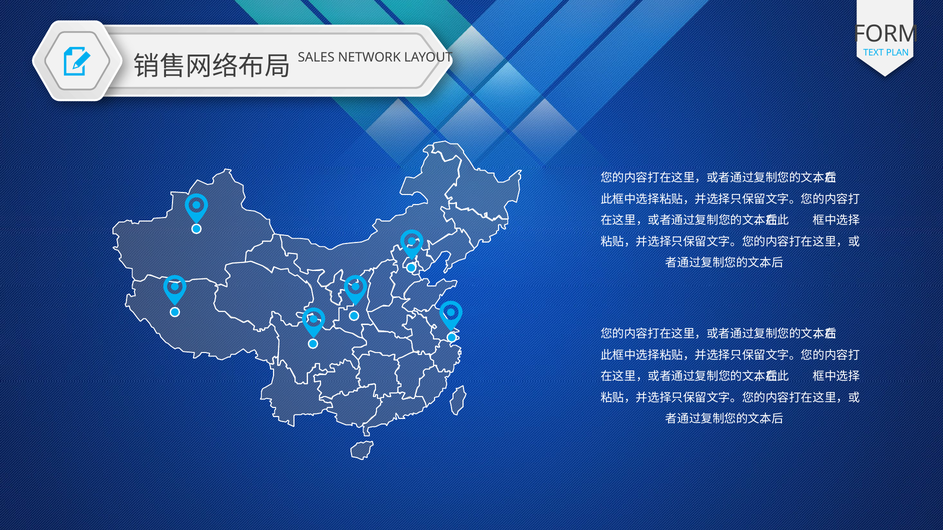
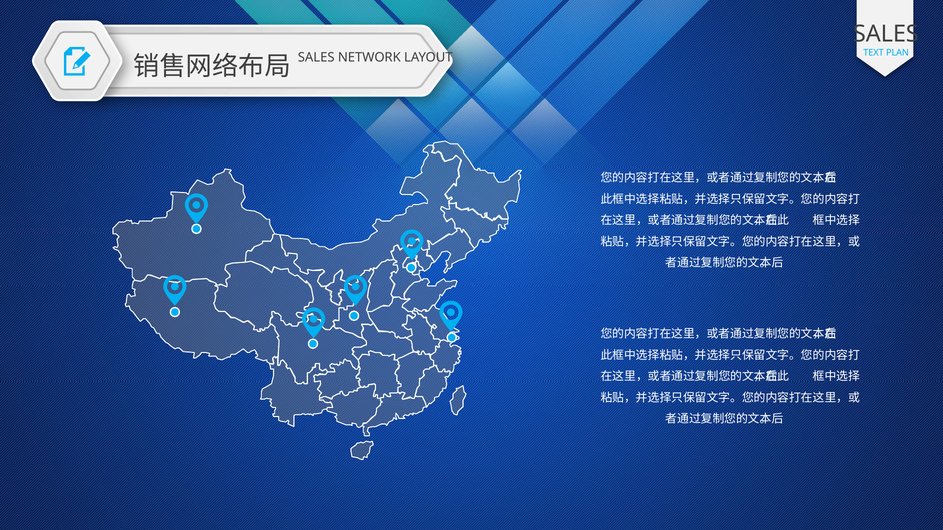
FORM at (886, 34): FORM -> SALES
